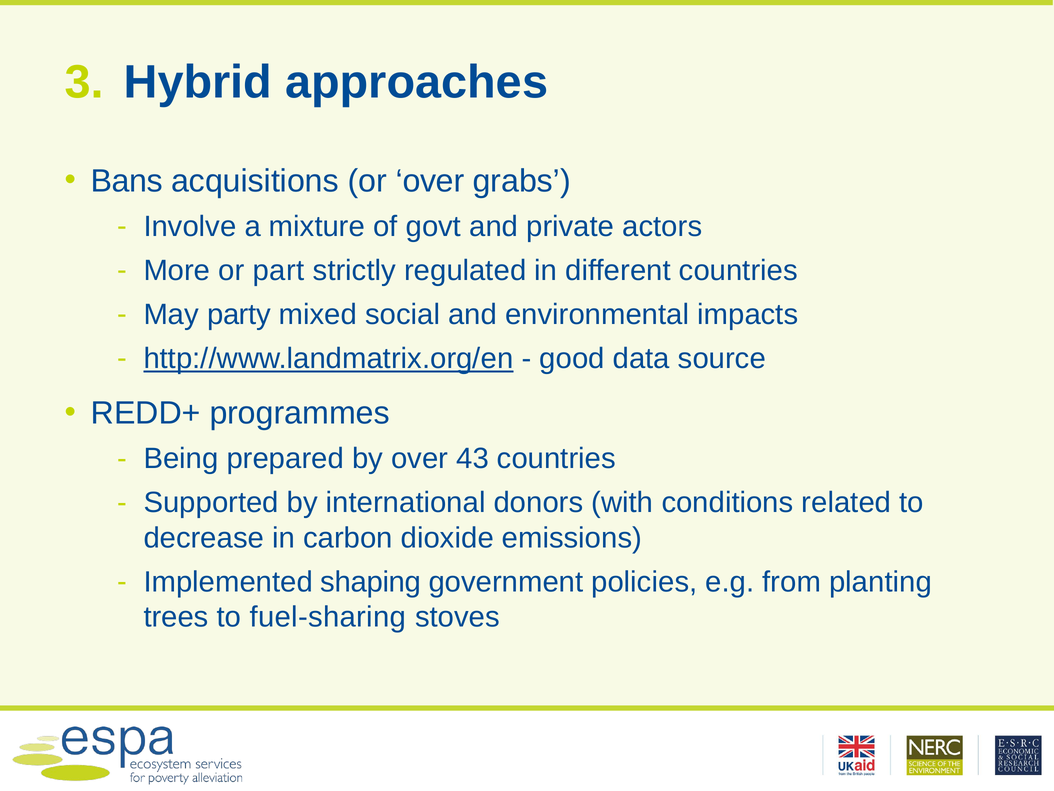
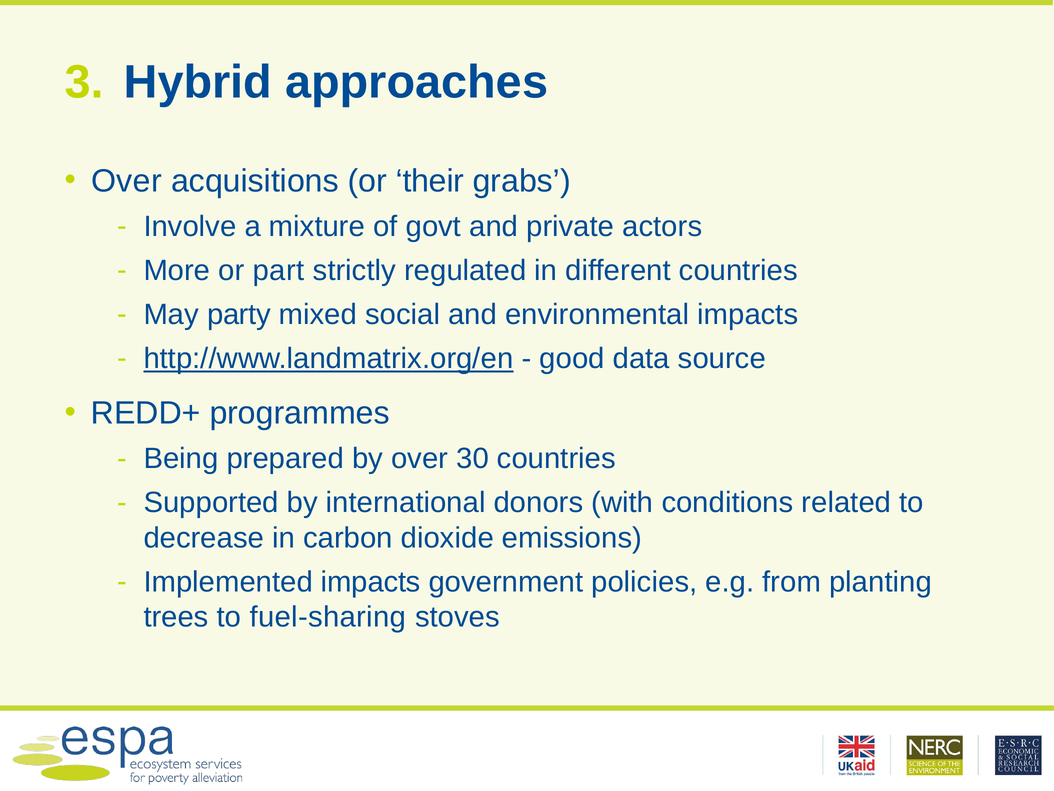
Bans at (127, 181): Bans -> Over
or over: over -> their
43: 43 -> 30
Implemented shaping: shaping -> impacts
